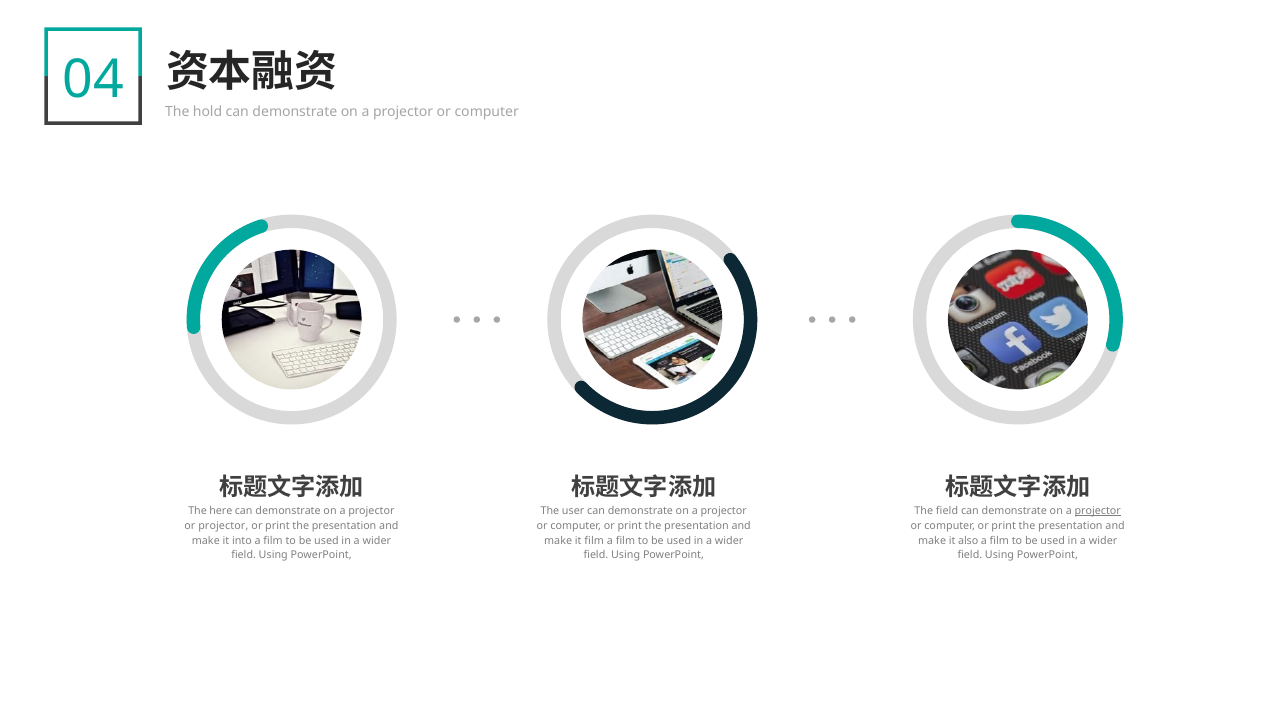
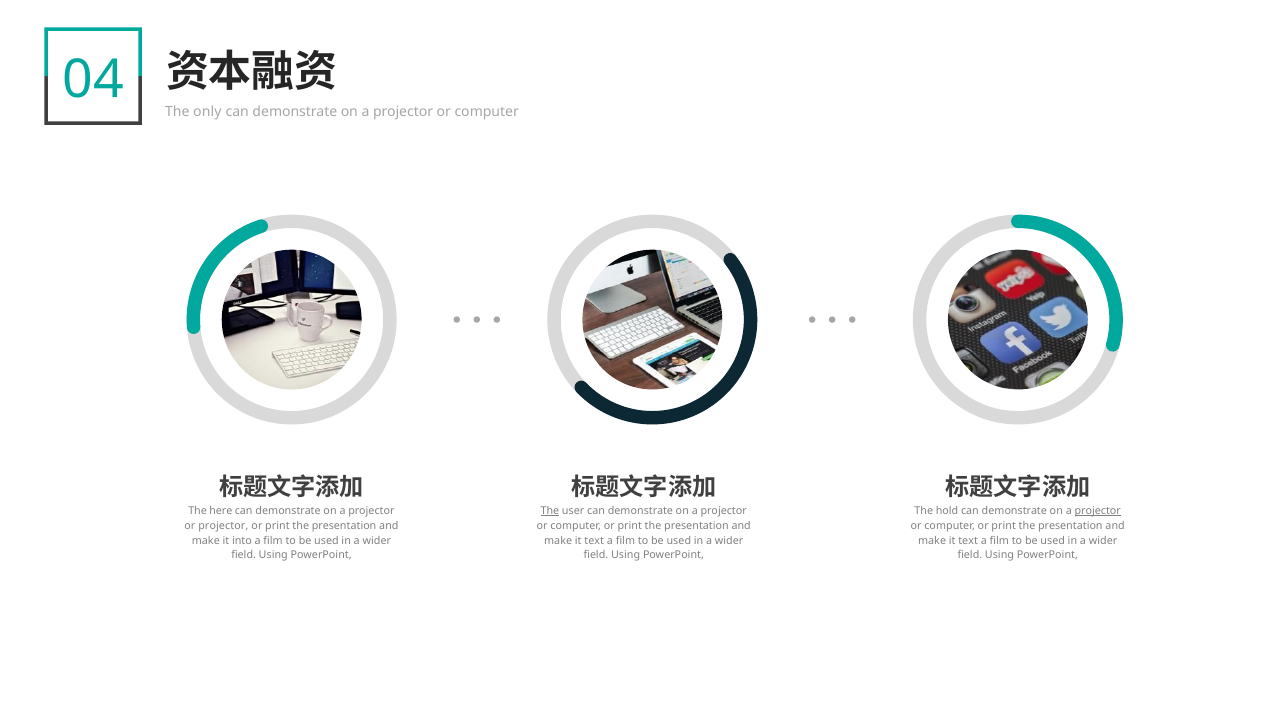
hold: hold -> only
The at (550, 512) underline: none -> present
The field: field -> hold
film at (594, 541): film -> text
also at (968, 541): also -> text
